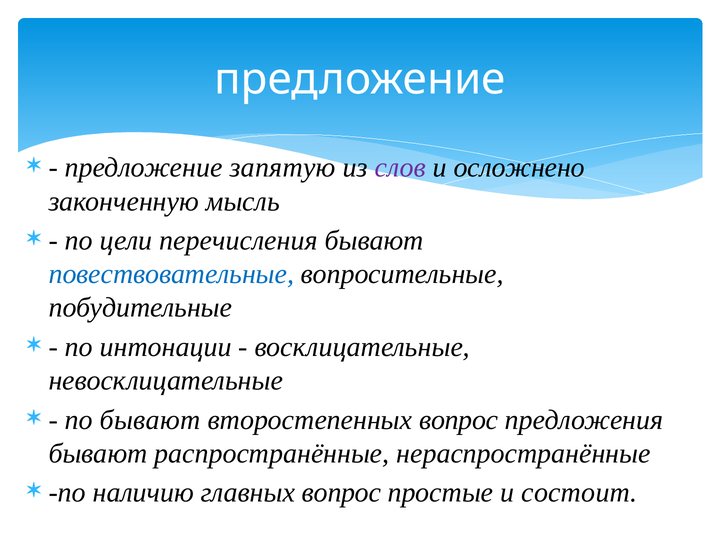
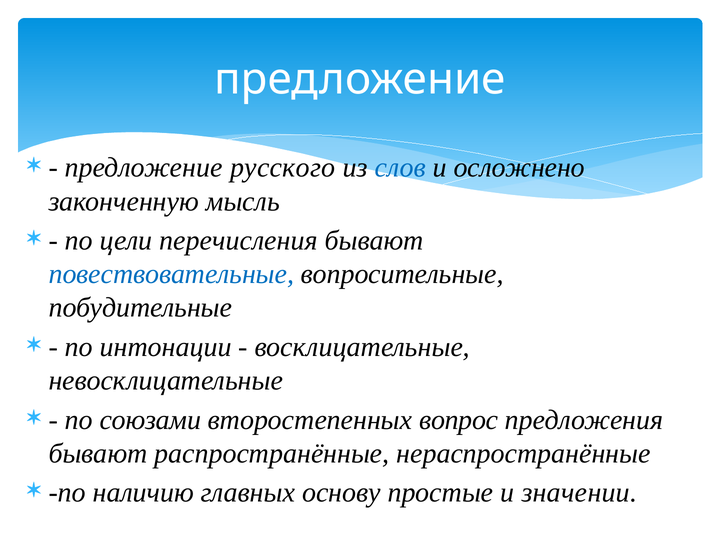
запятую: запятую -> русского
слов colour: purple -> blue
по бывают: бывают -> союзами
главных вопрос: вопрос -> основу
состоит: состоит -> значении
